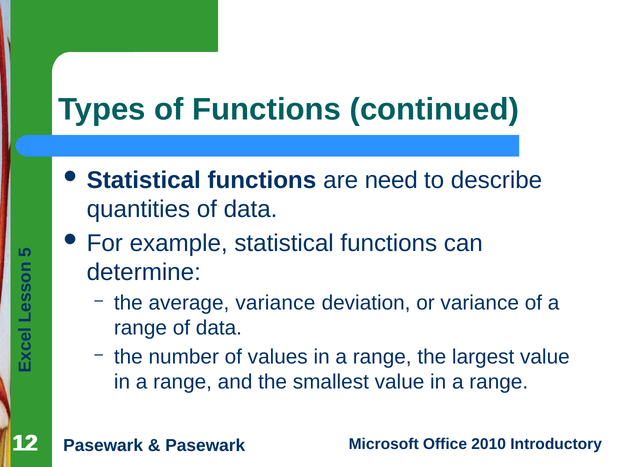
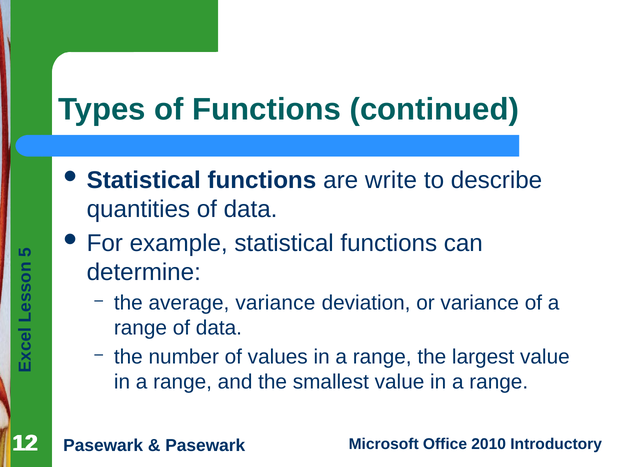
need: need -> write
